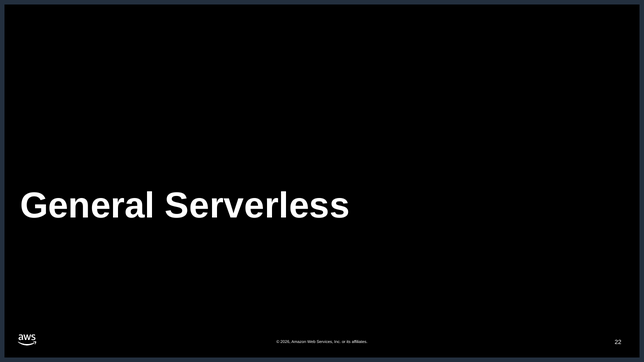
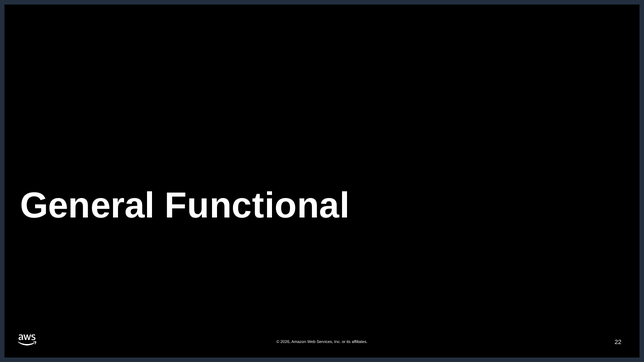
Serverless: Serverless -> Functional
